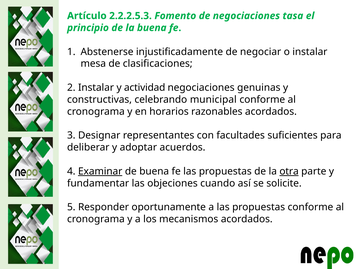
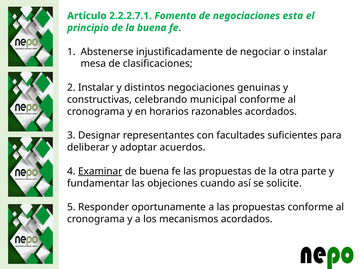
2.2.2.5.3: 2.2.2.5.3 -> 2.2.2.7.1
tasa: tasa -> esta
actividad: actividad -> distintos
otra underline: present -> none
